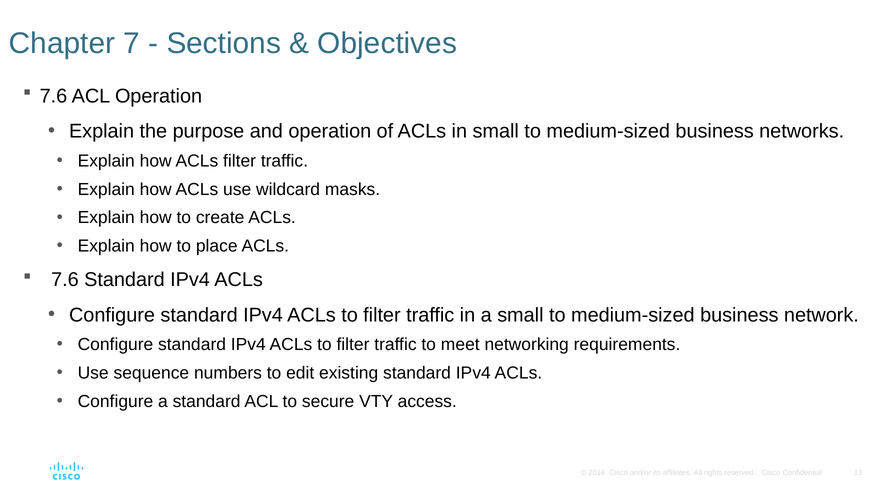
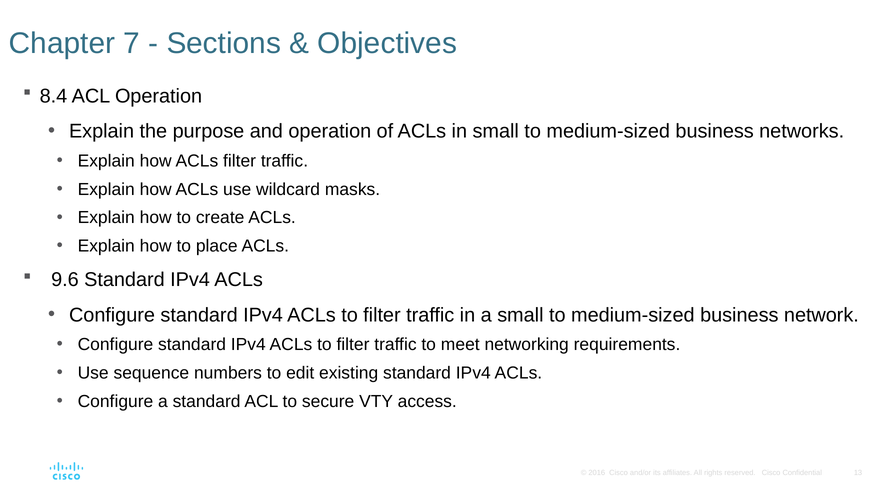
7.6 at (53, 96): 7.6 -> 8.4
7.6 at (65, 280): 7.6 -> 9.6
